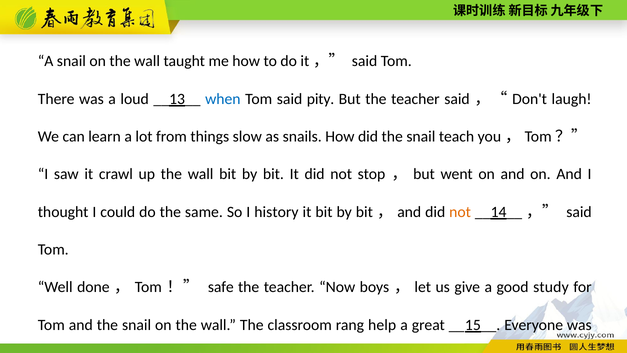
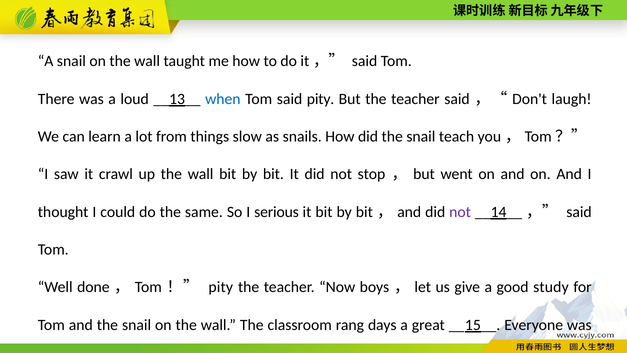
history: history -> serious
not at (460, 212) colour: orange -> purple
safe at (221, 287): safe -> pity
help: help -> days
